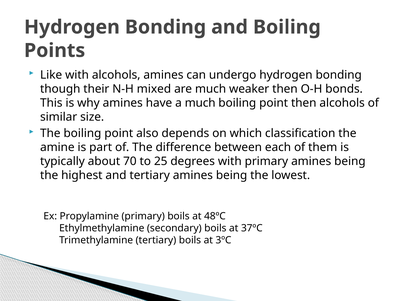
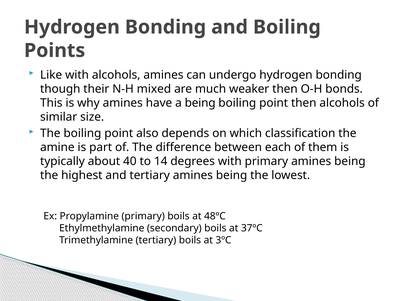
a much: much -> being
70: 70 -> 40
25: 25 -> 14
